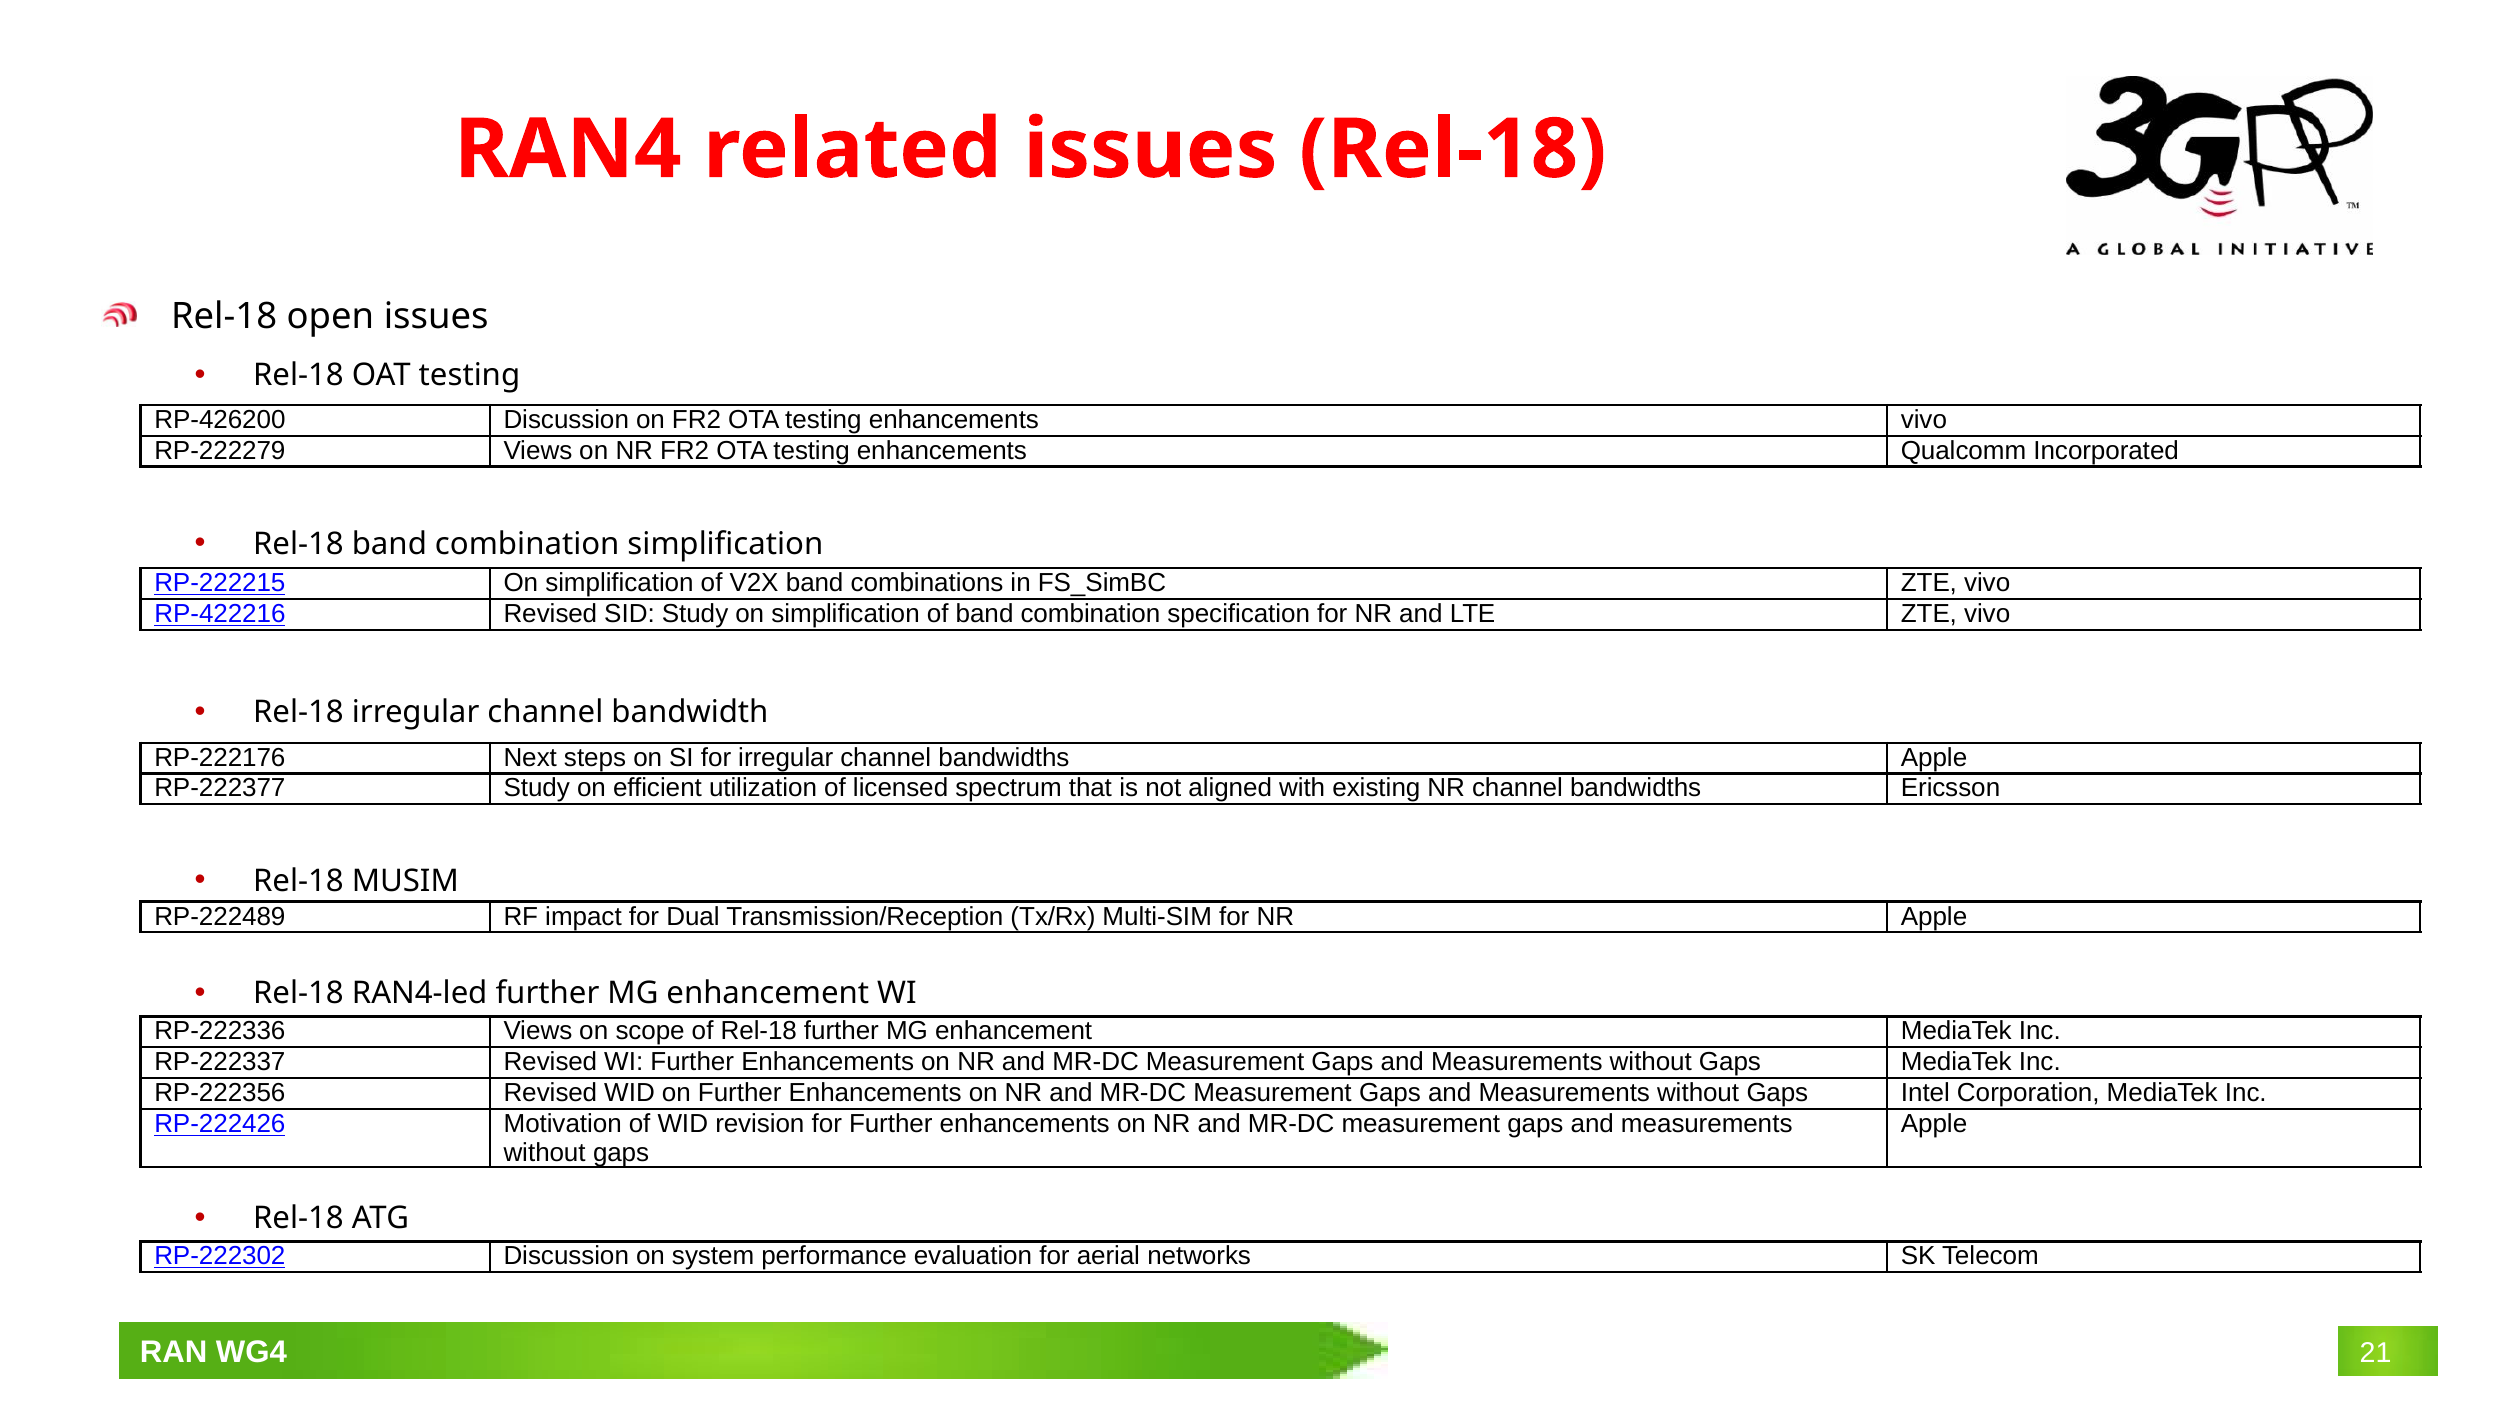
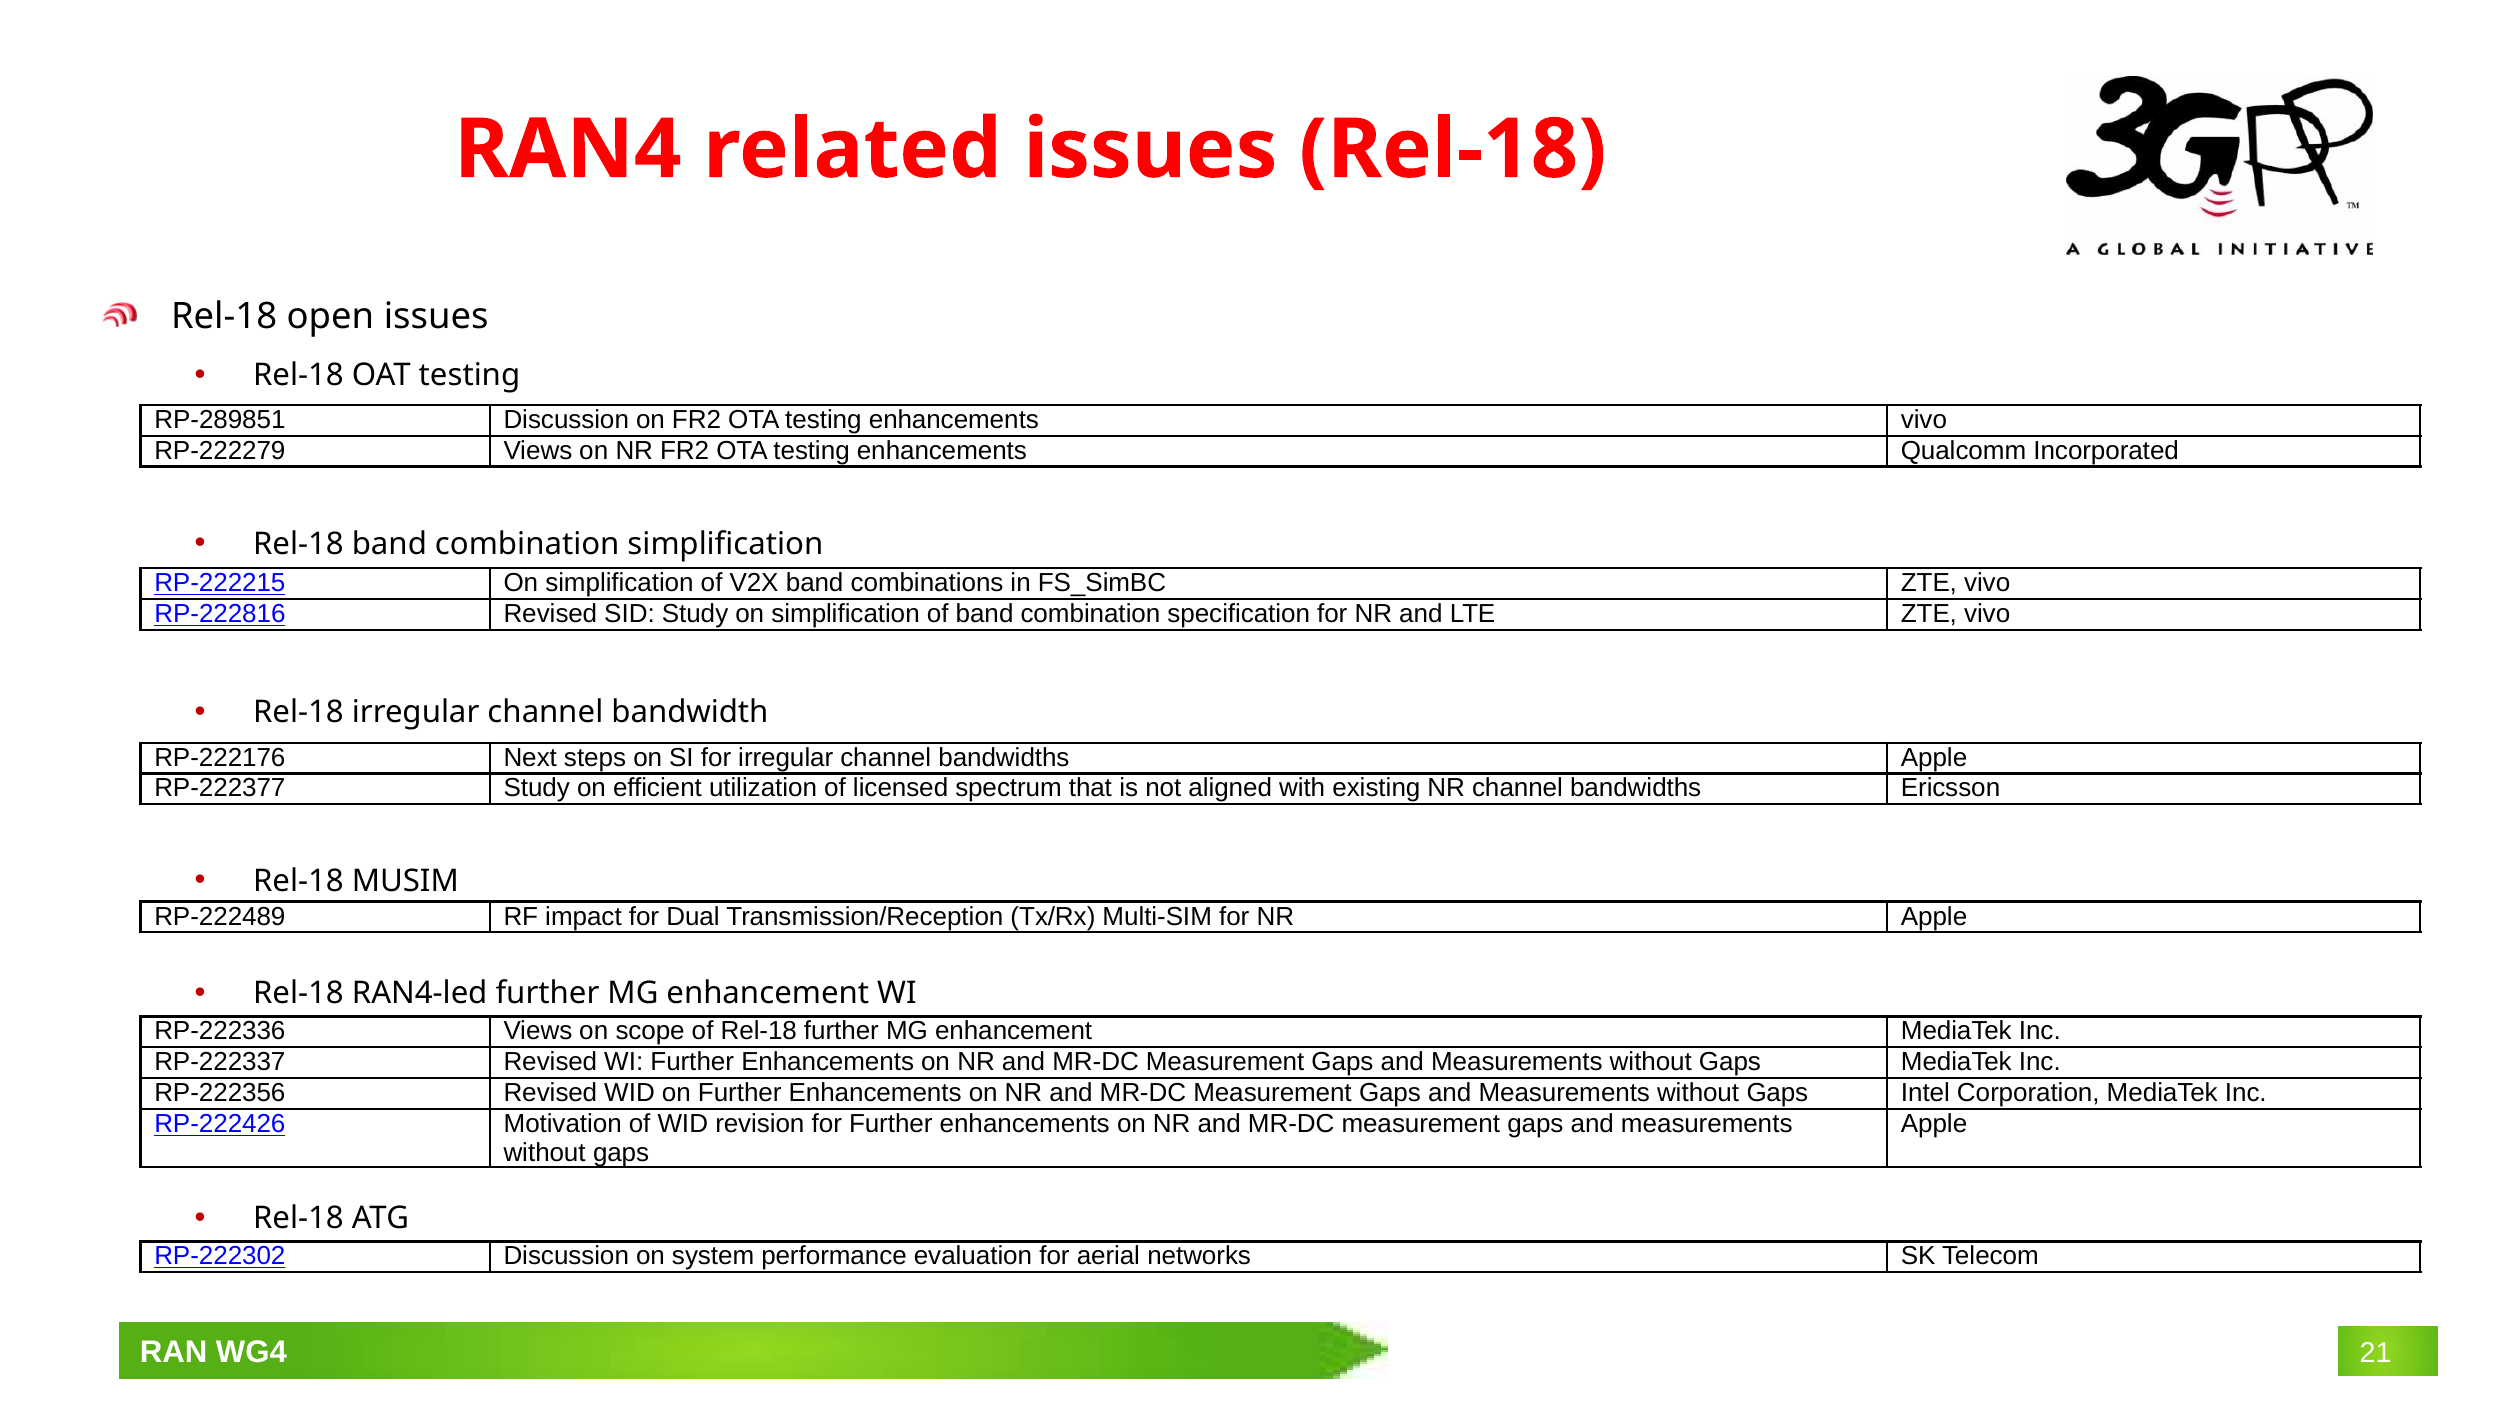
RP-426200: RP-426200 -> RP-289851
RP-422216: RP-422216 -> RP-222816
